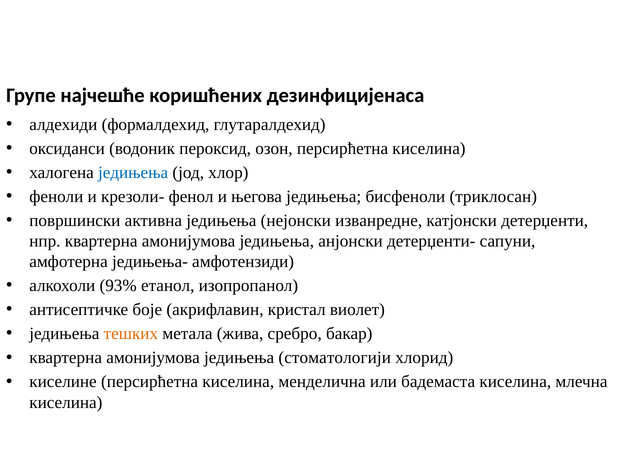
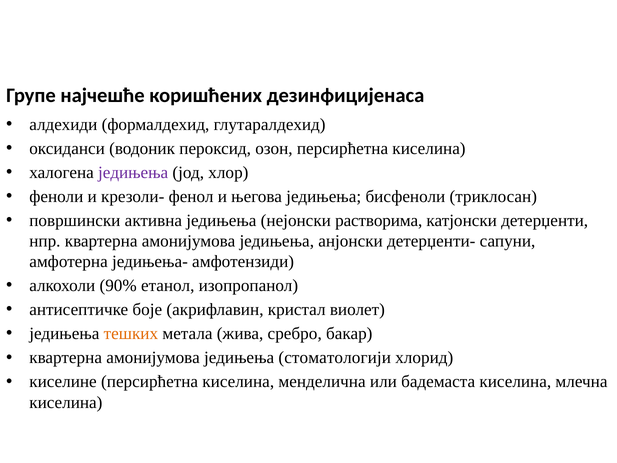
једињења at (133, 172) colour: blue -> purple
изванредне: изванредне -> растворима
93%: 93% -> 90%
